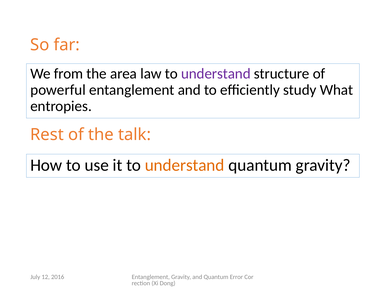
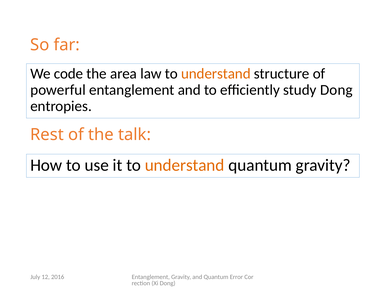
from: from -> code
understand at (216, 74) colour: purple -> orange
study What: What -> Dong
